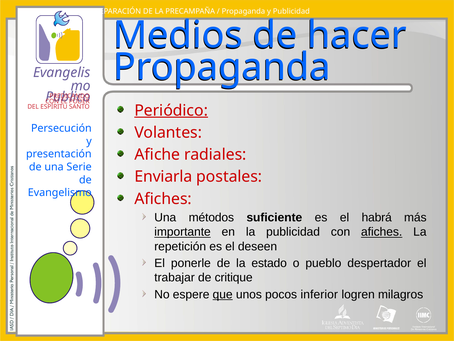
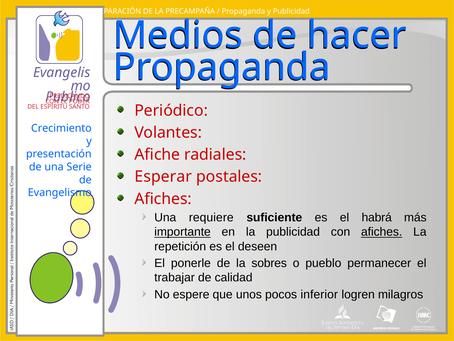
Periódico underline: present -> none
Persecución: Persecución -> Crecimiento
Enviarla: Enviarla -> Esperar
métodos: métodos -> requiere
estado: estado -> sobres
despertador: despertador -> permanecer
critique: critique -> calidad
que underline: present -> none
